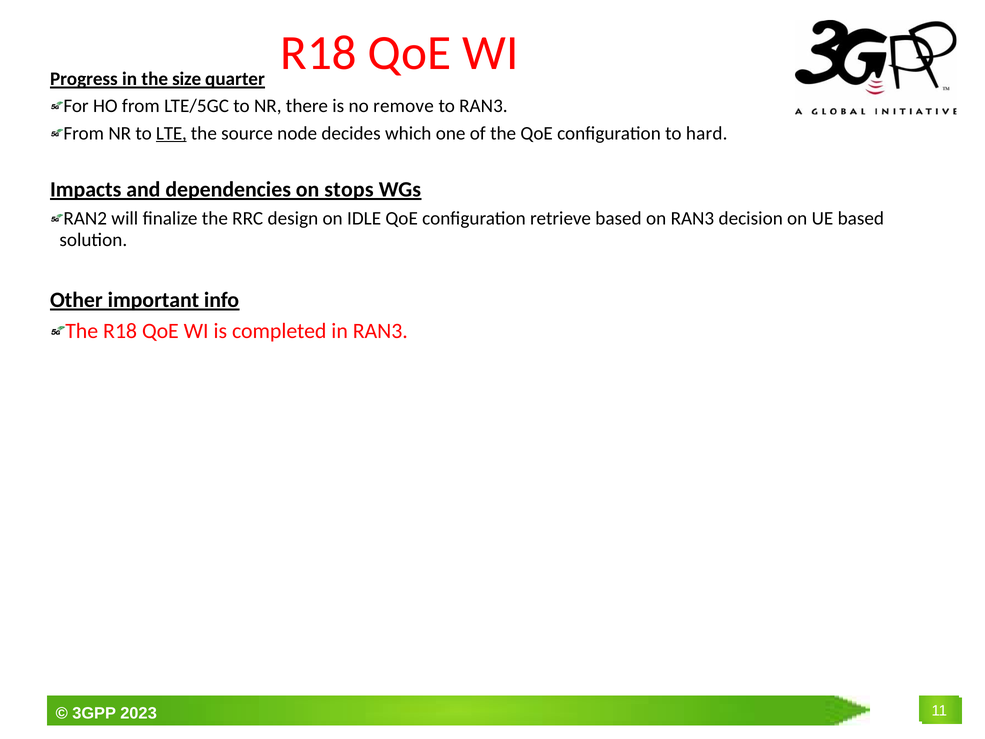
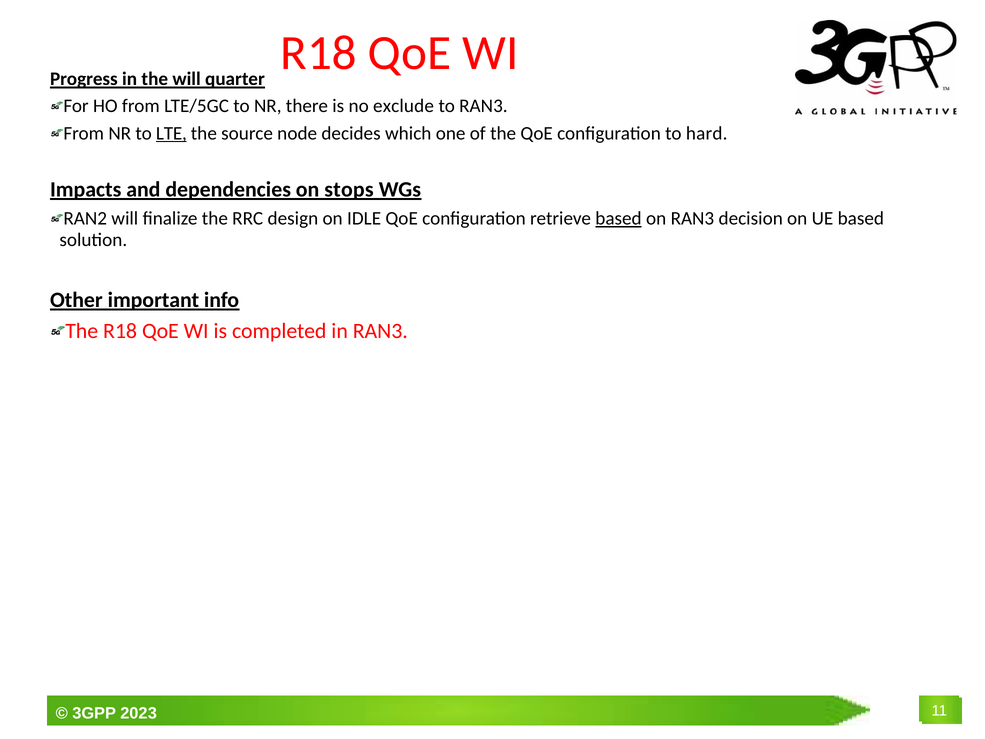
the size: size -> will
remove: remove -> exclude
based at (619, 218) underline: none -> present
